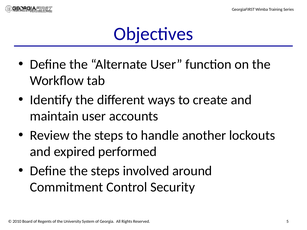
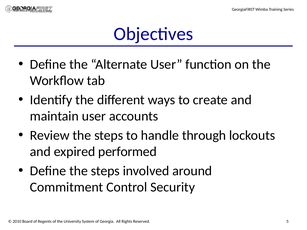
another: another -> through
